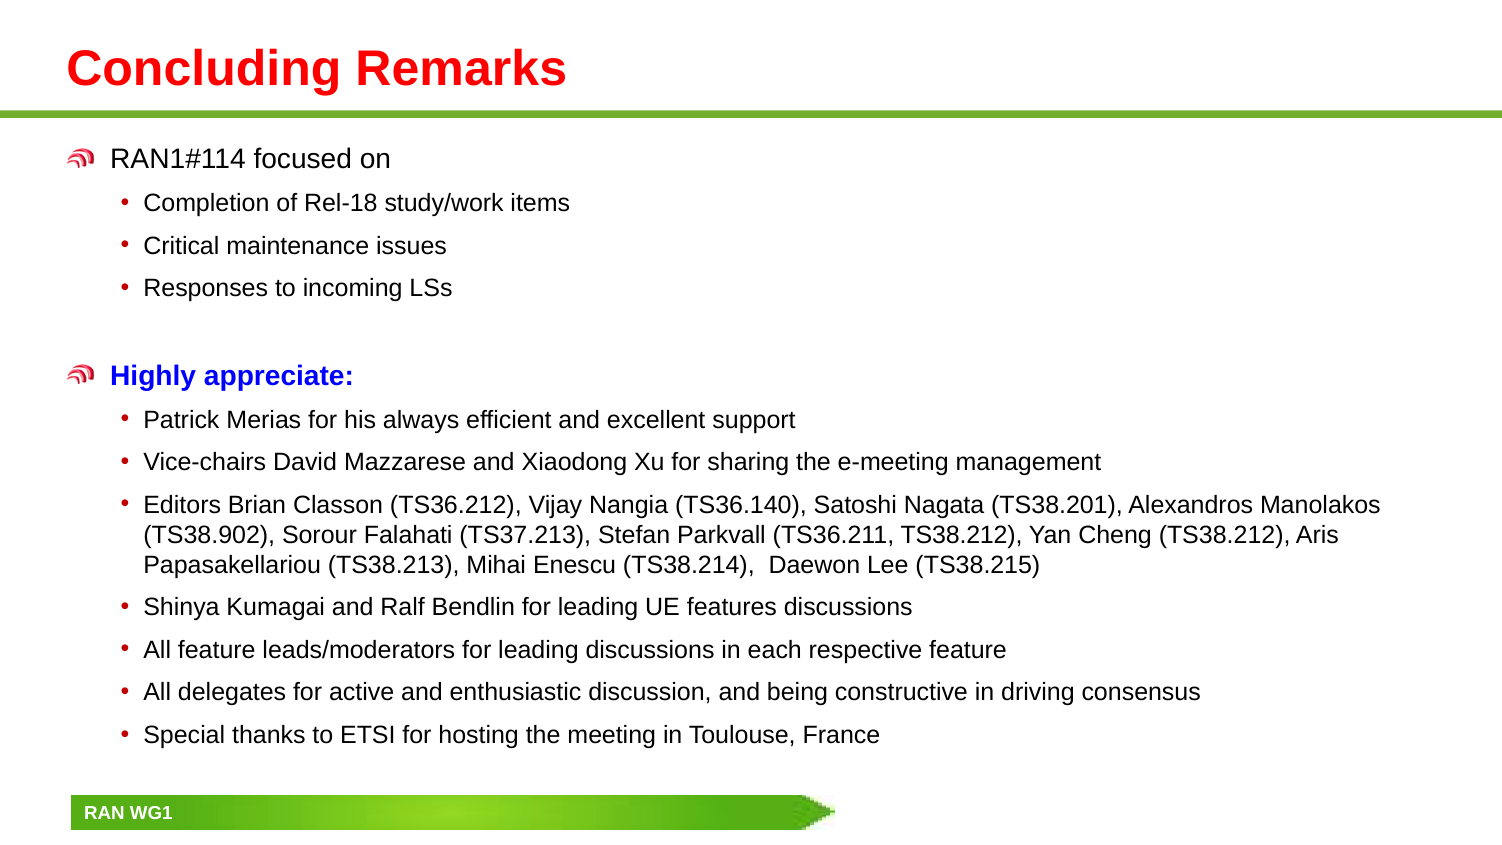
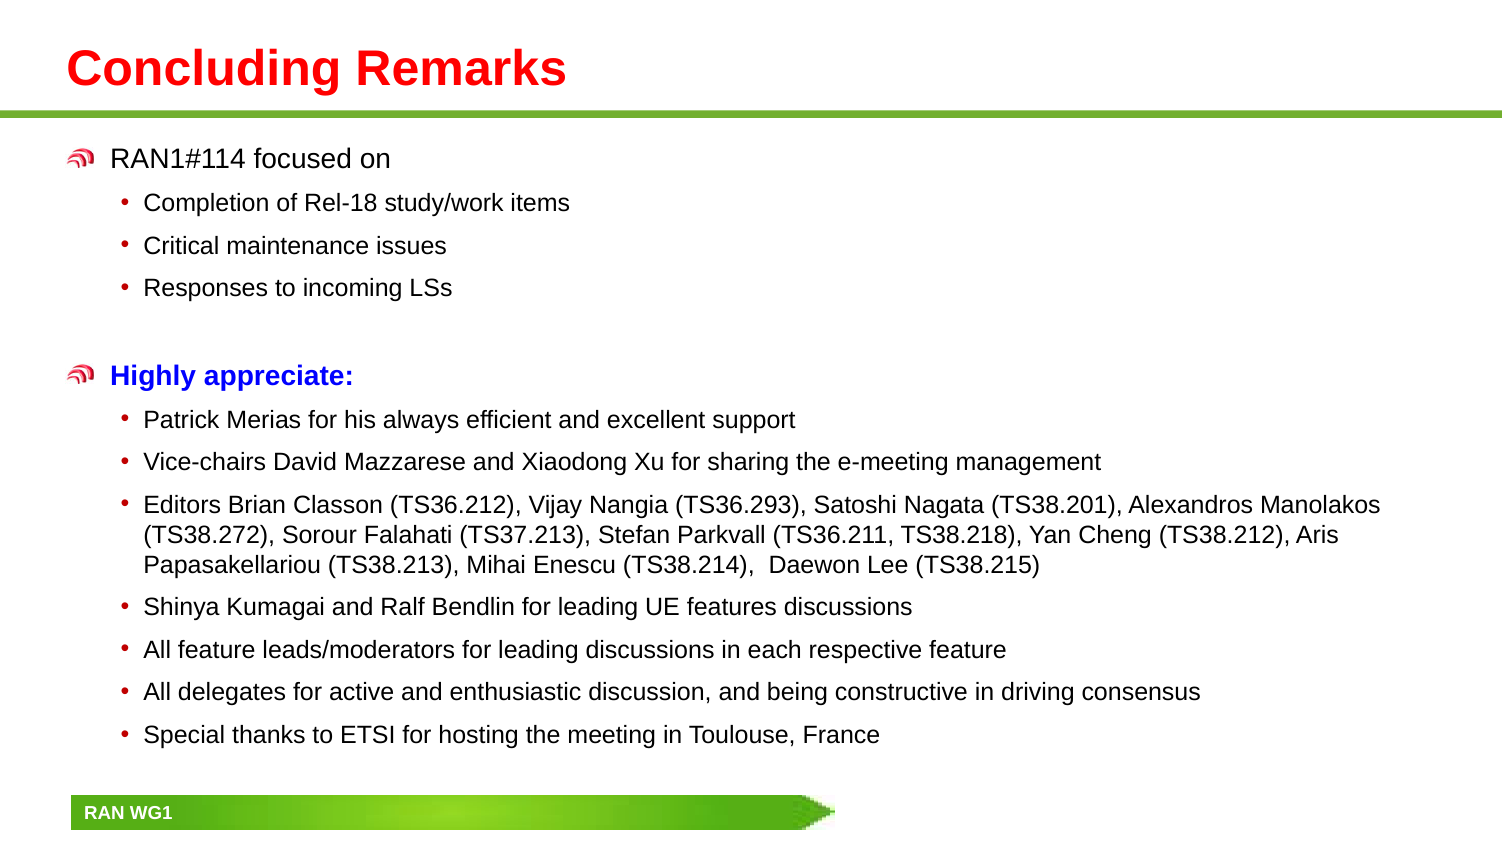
TS36.140: TS36.140 -> TS36.293
TS38.902: TS38.902 -> TS38.272
TS36.211 TS38.212: TS38.212 -> TS38.218
